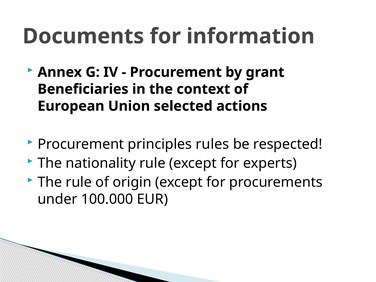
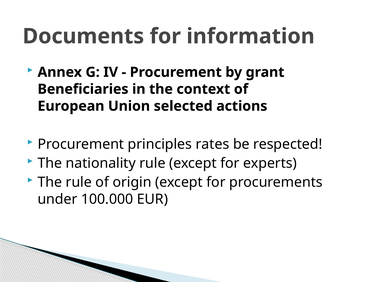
rules: rules -> rates
